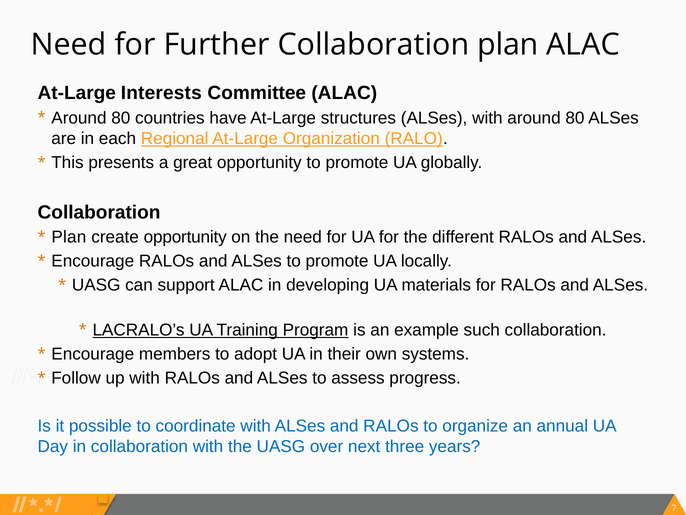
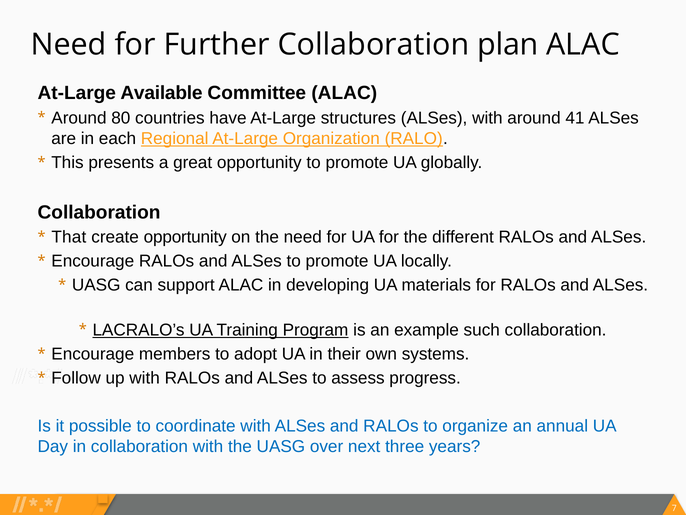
Interests: Interests -> Available
with around 80: 80 -> 41
Plan at (69, 237): Plan -> That
